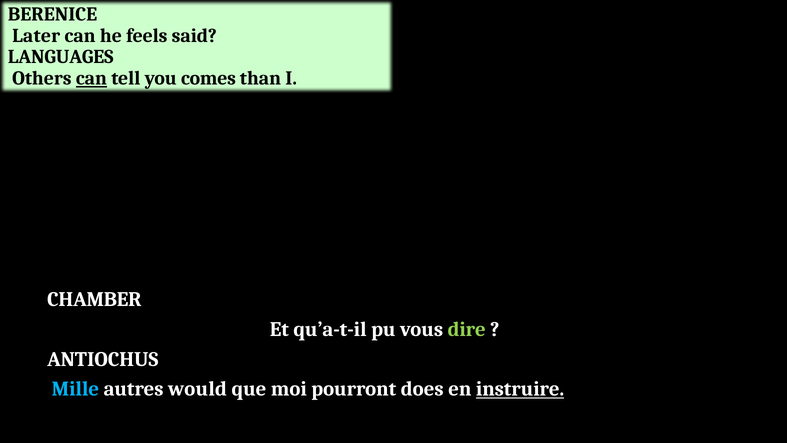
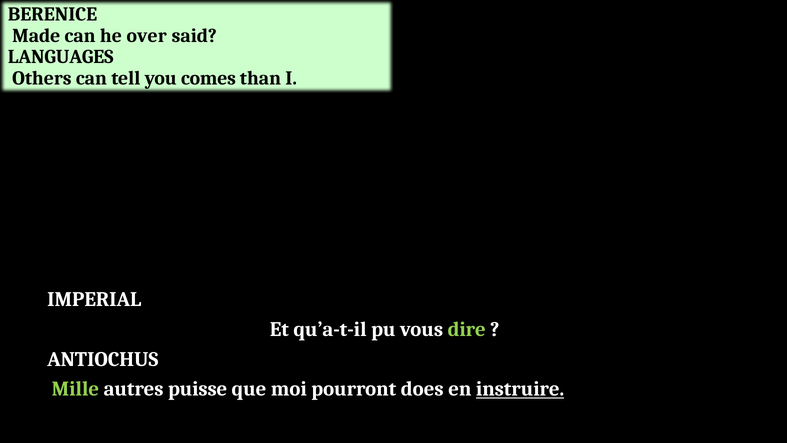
Later: Later -> Made
feels: feels -> over
can at (91, 78) underline: present -> none
CHAMBER: CHAMBER -> IMPERIAL
Mille colour: light blue -> light green
would: would -> puisse
